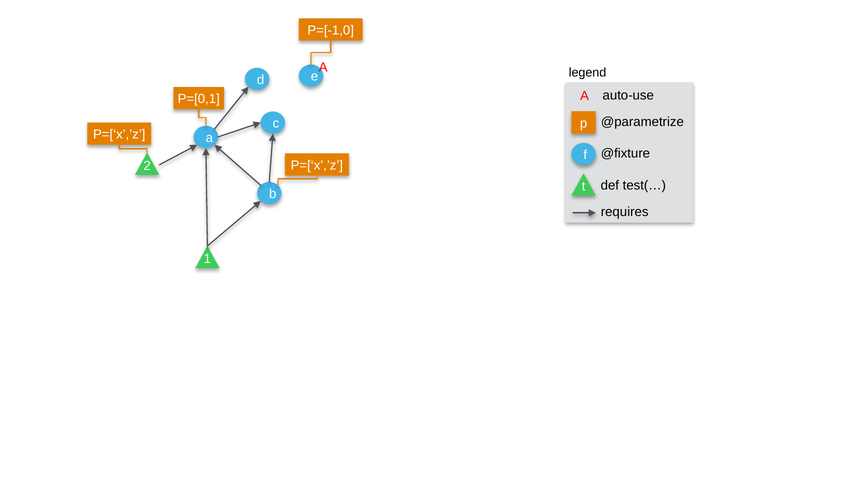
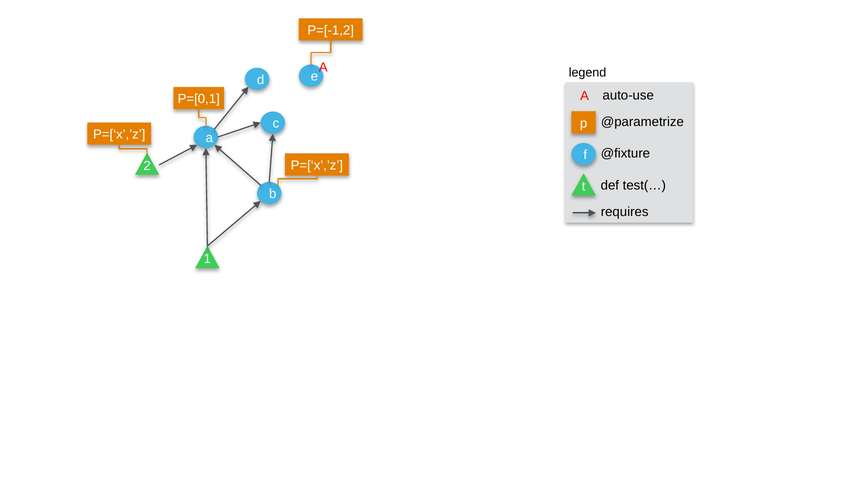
P=[-1,0: P=[-1,0 -> P=[-1,2
